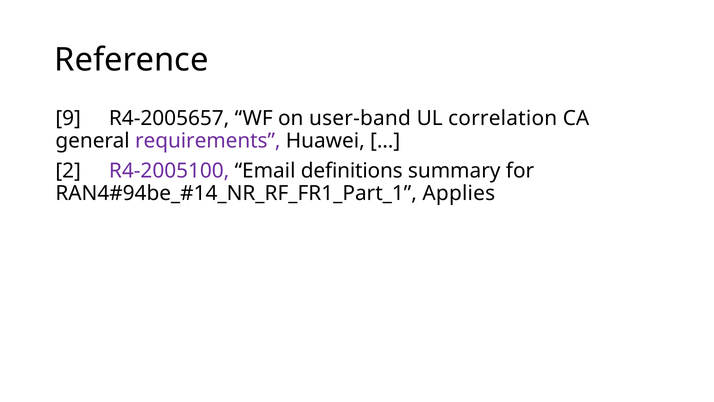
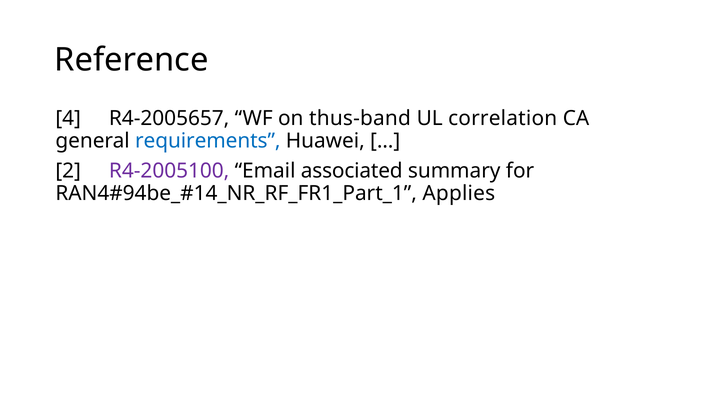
9: 9 -> 4
user-band: user-band -> thus-band
requirements colour: purple -> blue
definitions: definitions -> associated
